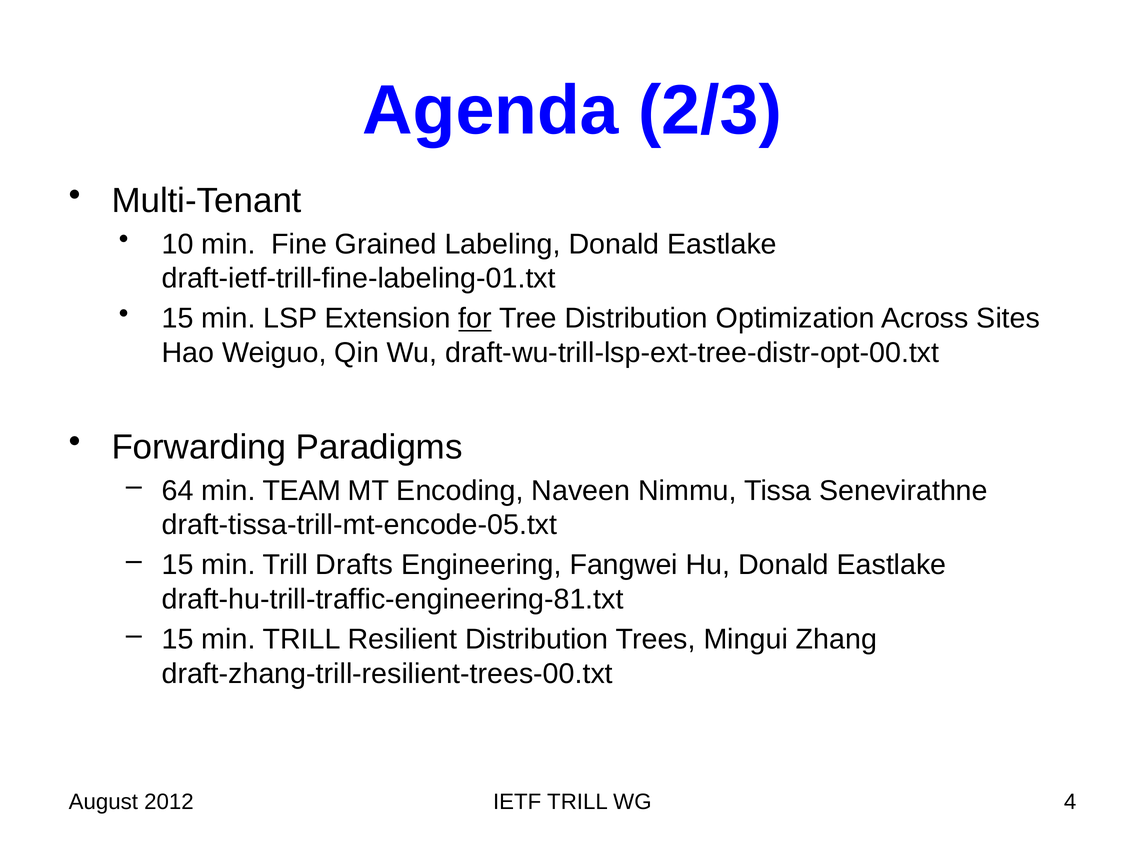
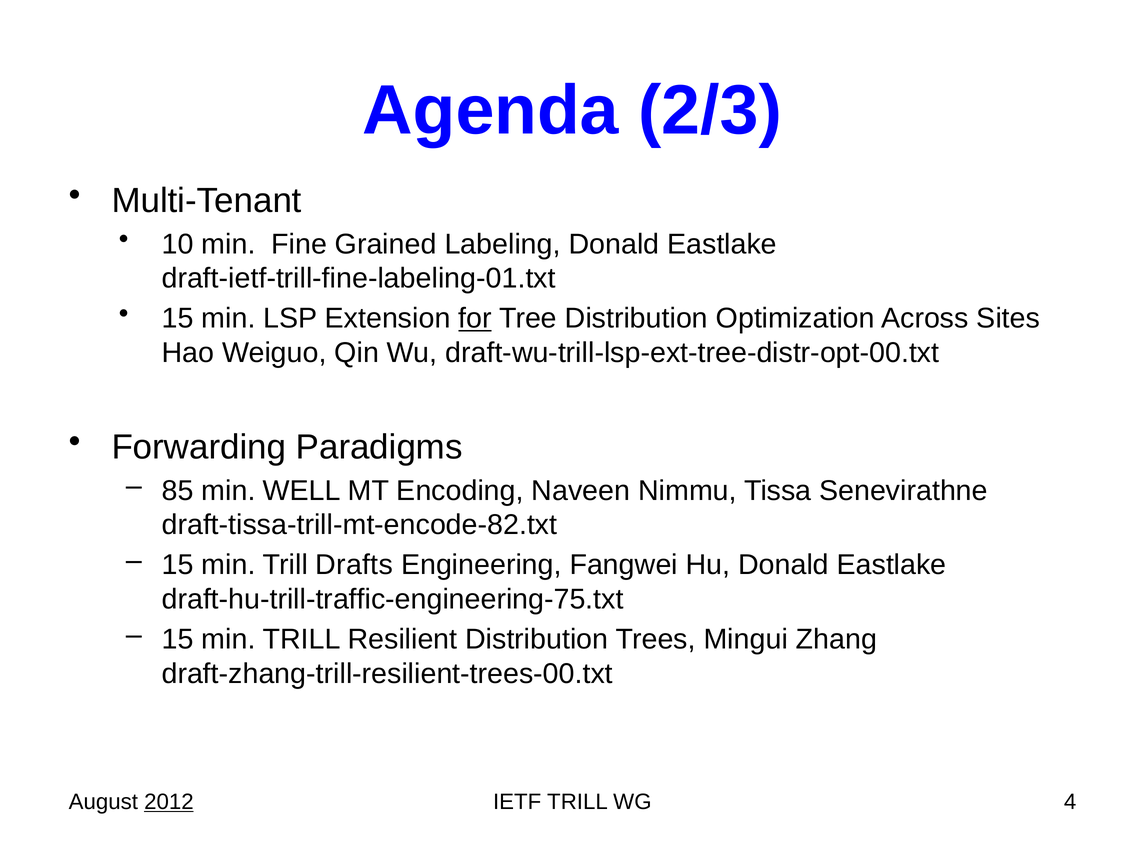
64: 64 -> 85
TEAM: TEAM -> WELL
draft-tissa-trill-mt-encode-05.txt: draft-tissa-trill-mt-encode-05.txt -> draft-tissa-trill-mt-encode-82.txt
draft-hu-trill-traffic-engineering-81.txt: draft-hu-trill-traffic-engineering-81.txt -> draft-hu-trill-traffic-engineering-75.txt
2012 underline: none -> present
